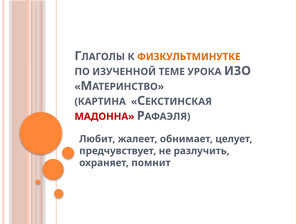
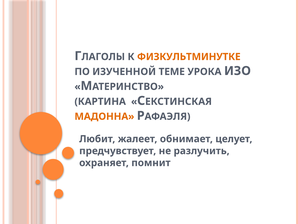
МАДОННА colour: red -> orange
